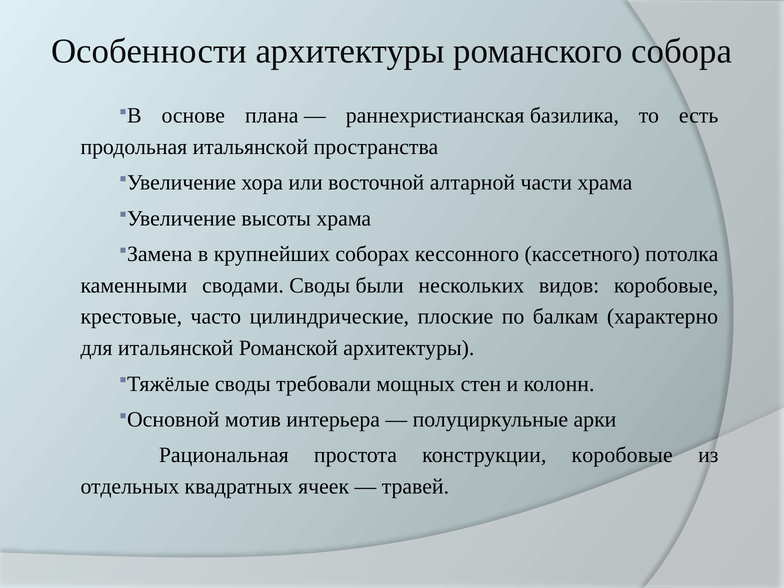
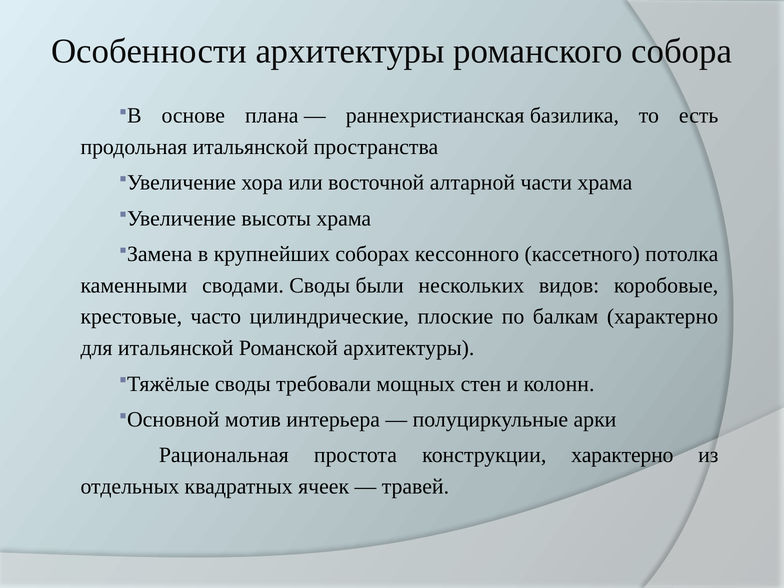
конструкции коробовые: коробовые -> характерно
